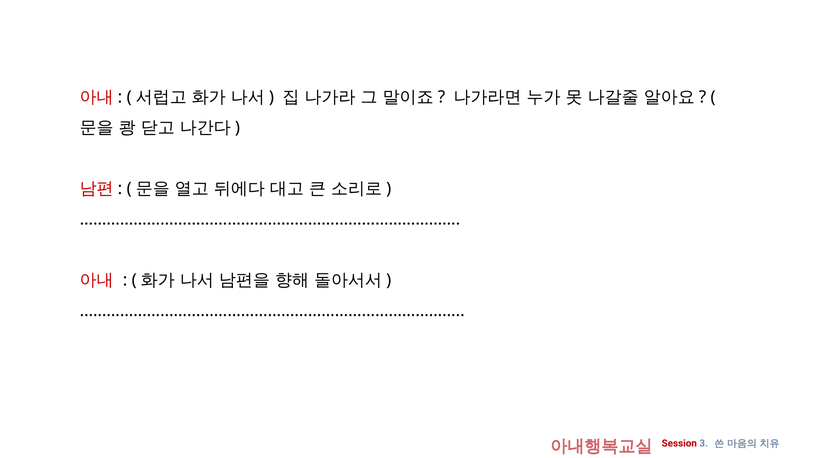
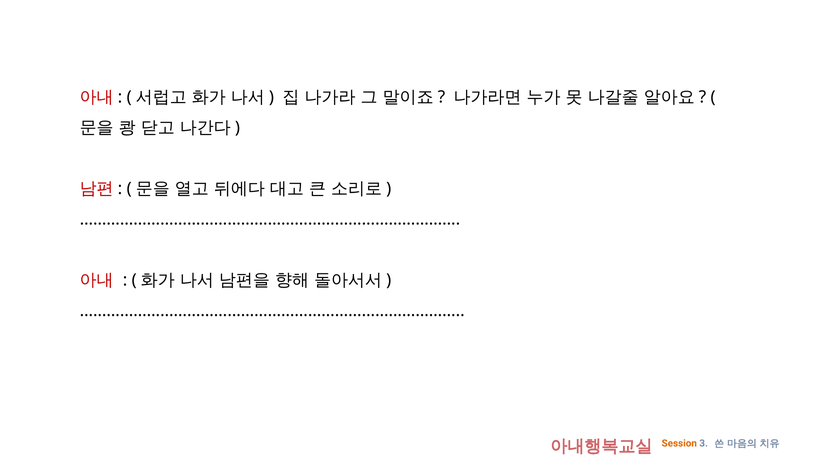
Session colour: red -> orange
